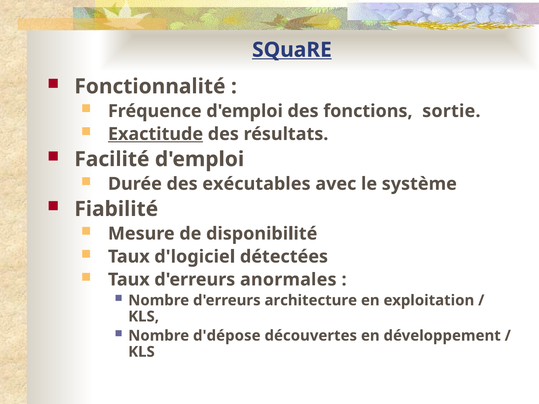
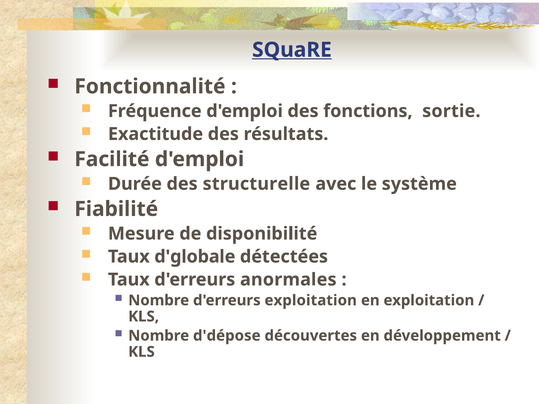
Exactitude underline: present -> none
exécutables: exécutables -> structurelle
d'logiciel: d'logiciel -> d'globale
d'erreurs architecture: architecture -> exploitation
